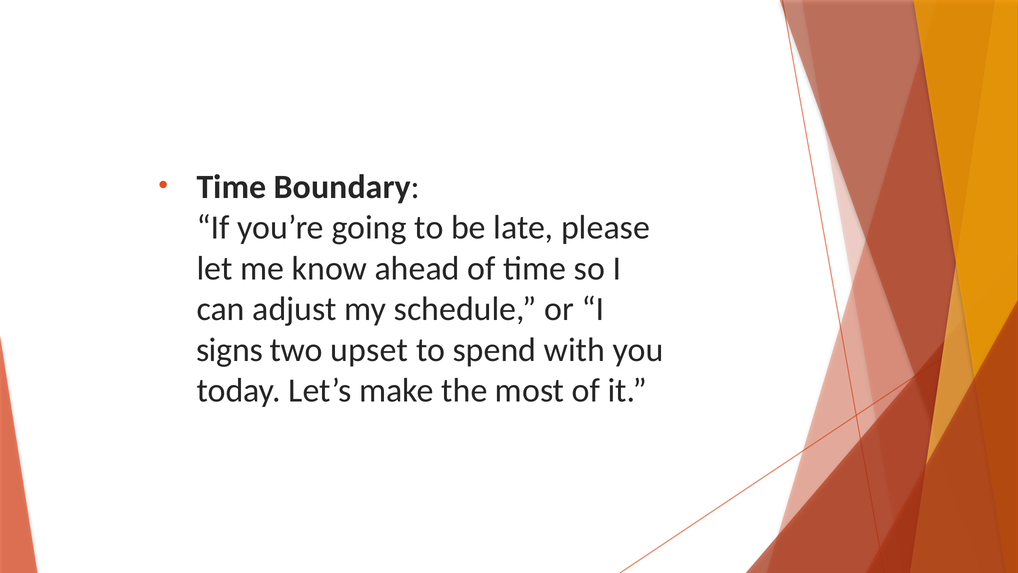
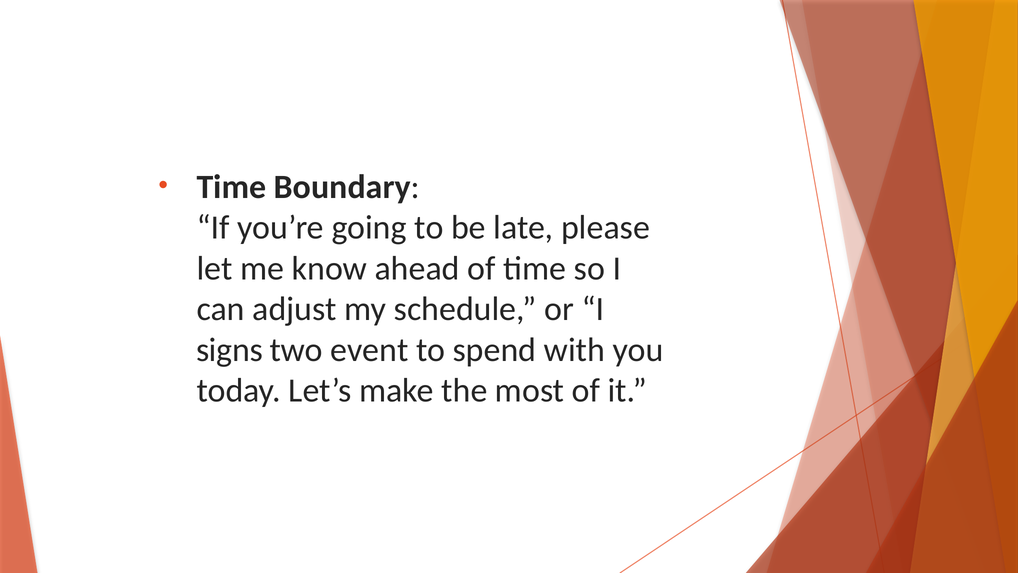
upset: upset -> event
